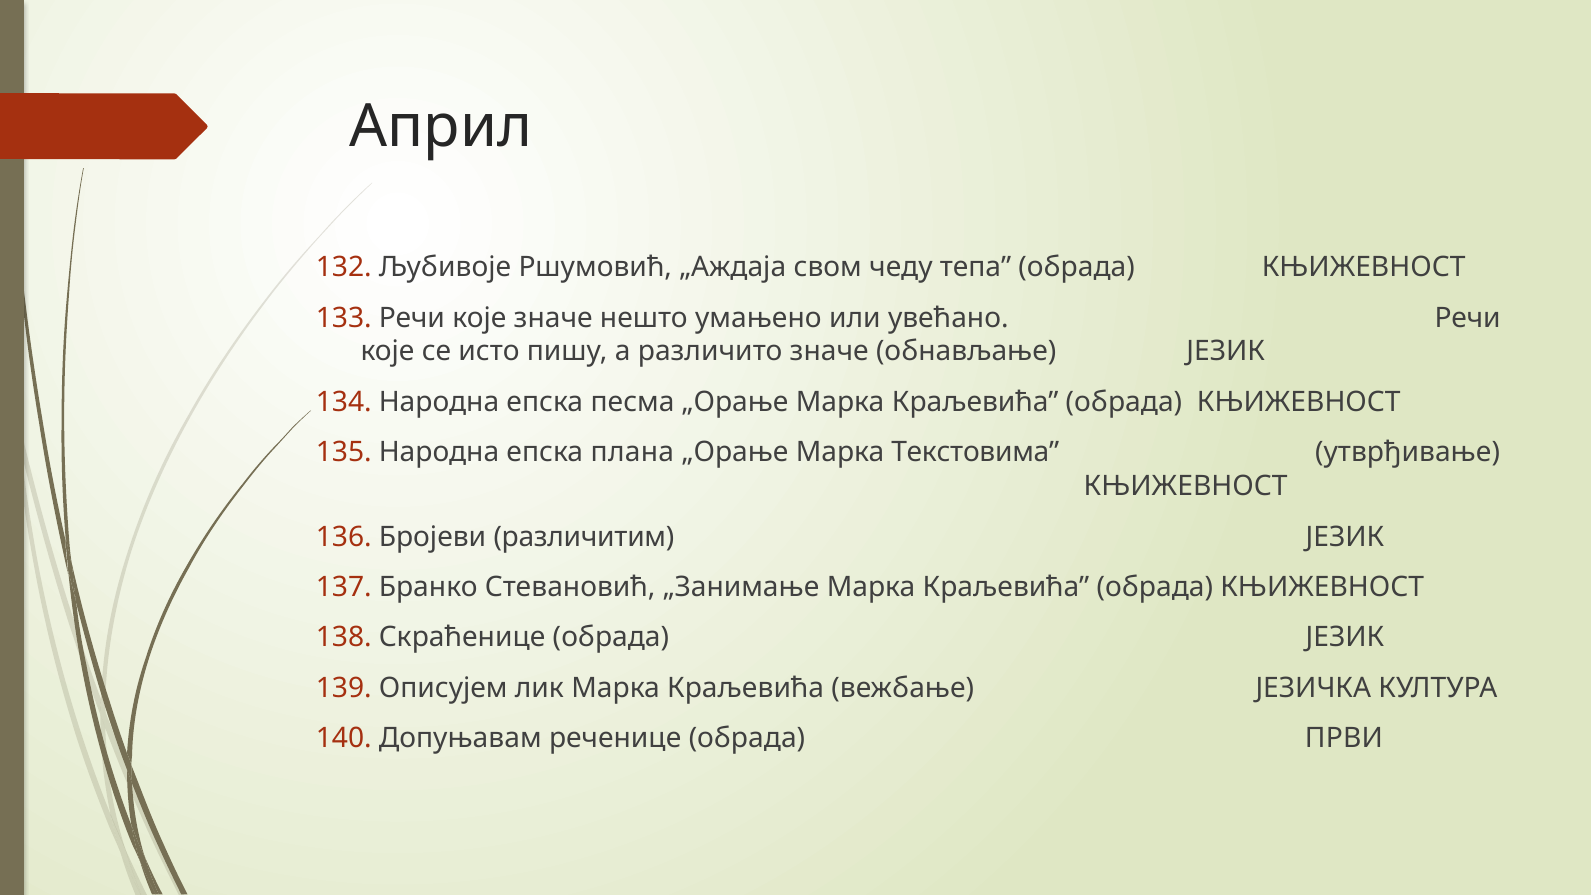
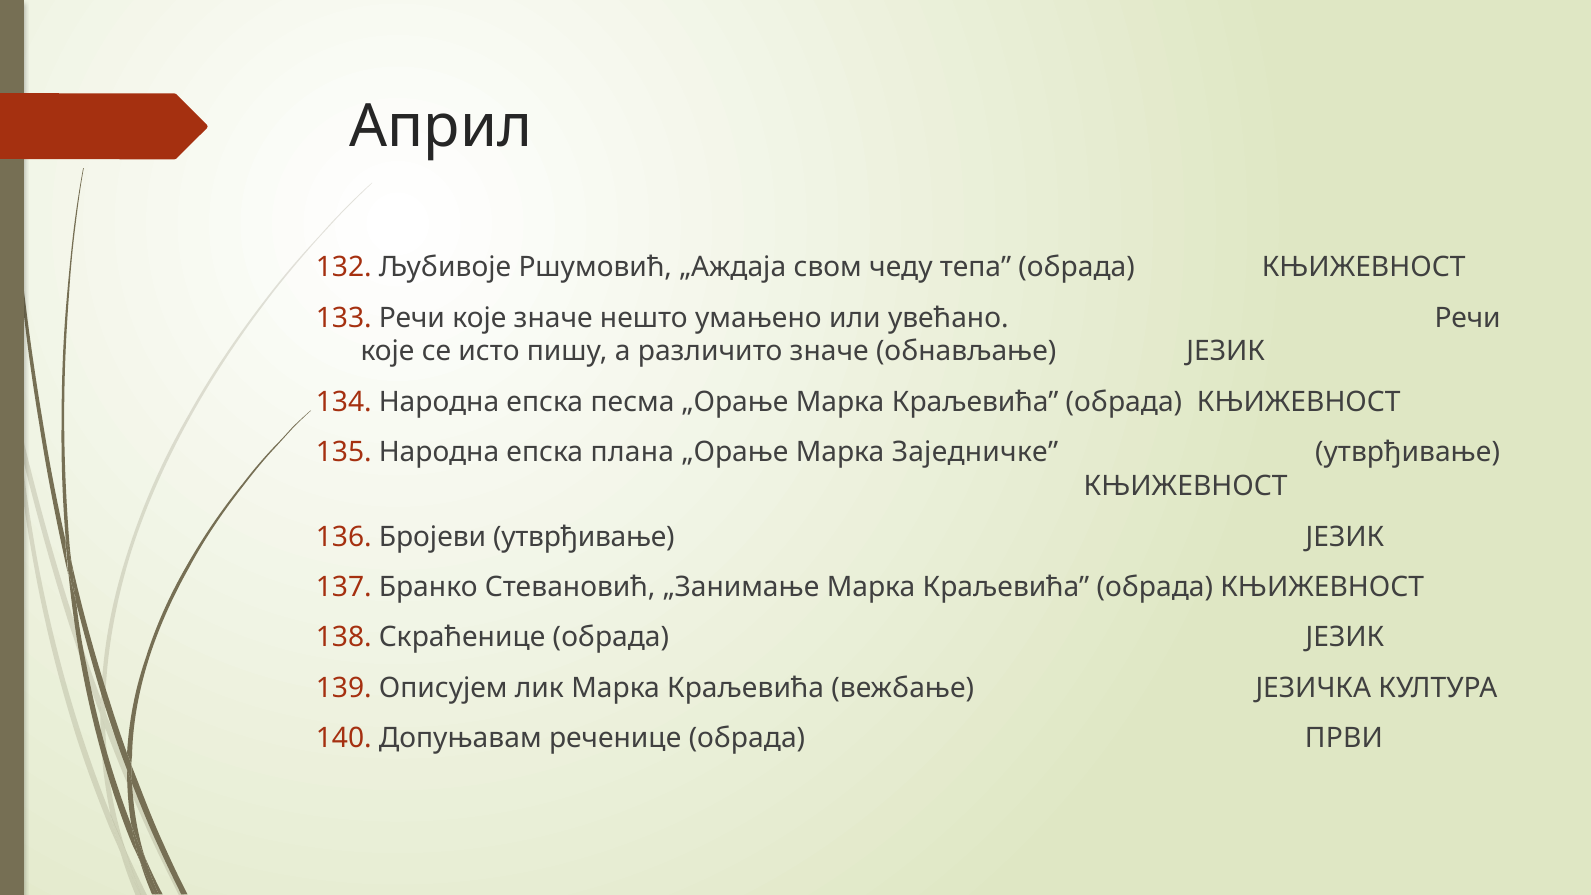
Текстовима: Текстовима -> Заједничке
Бројеви различитим: различитим -> утврђивање
